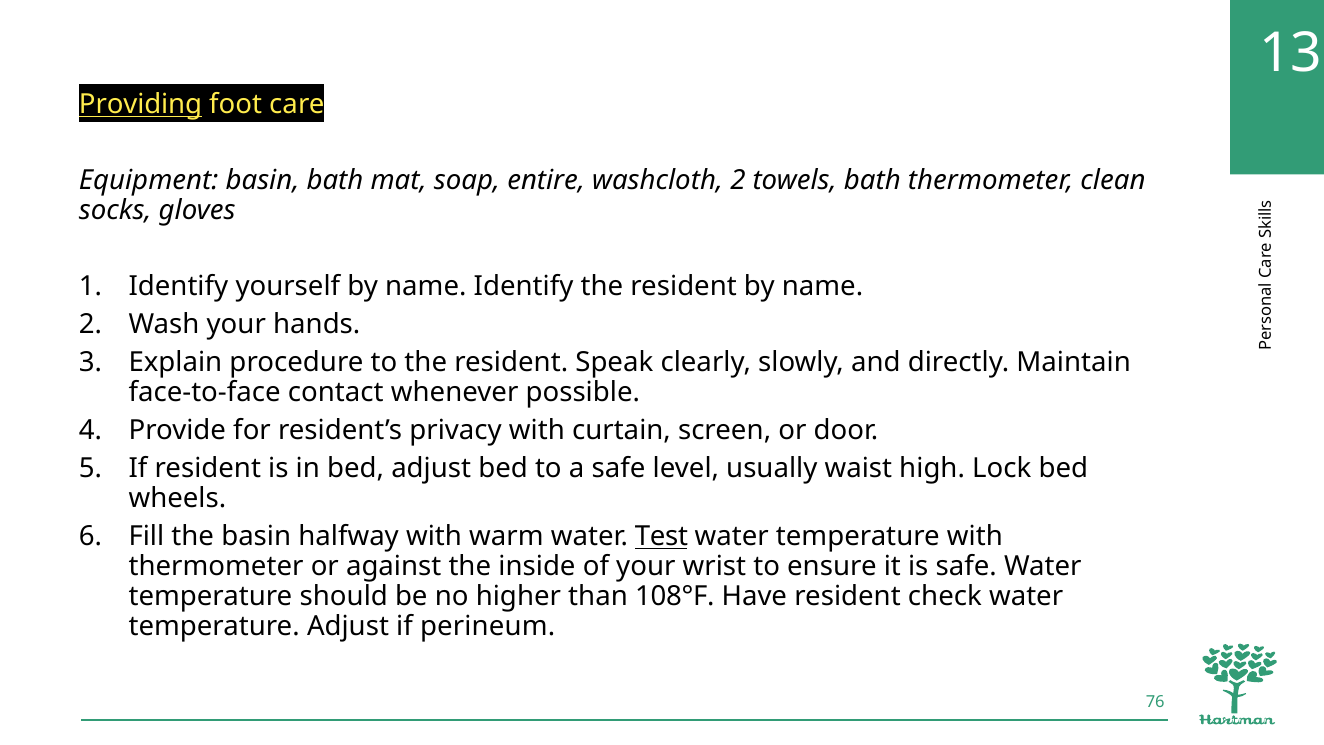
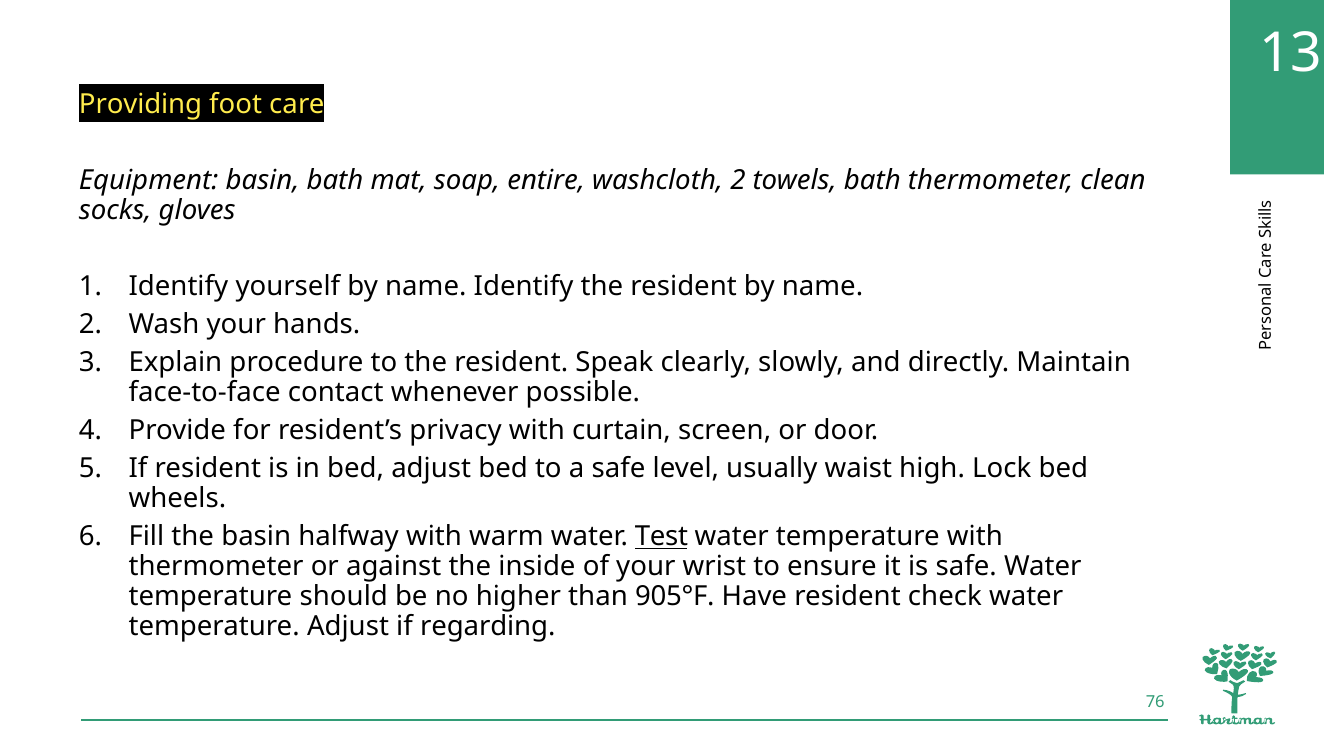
Providing underline: present -> none
108°F: 108°F -> 905°F
perineum: perineum -> regarding
